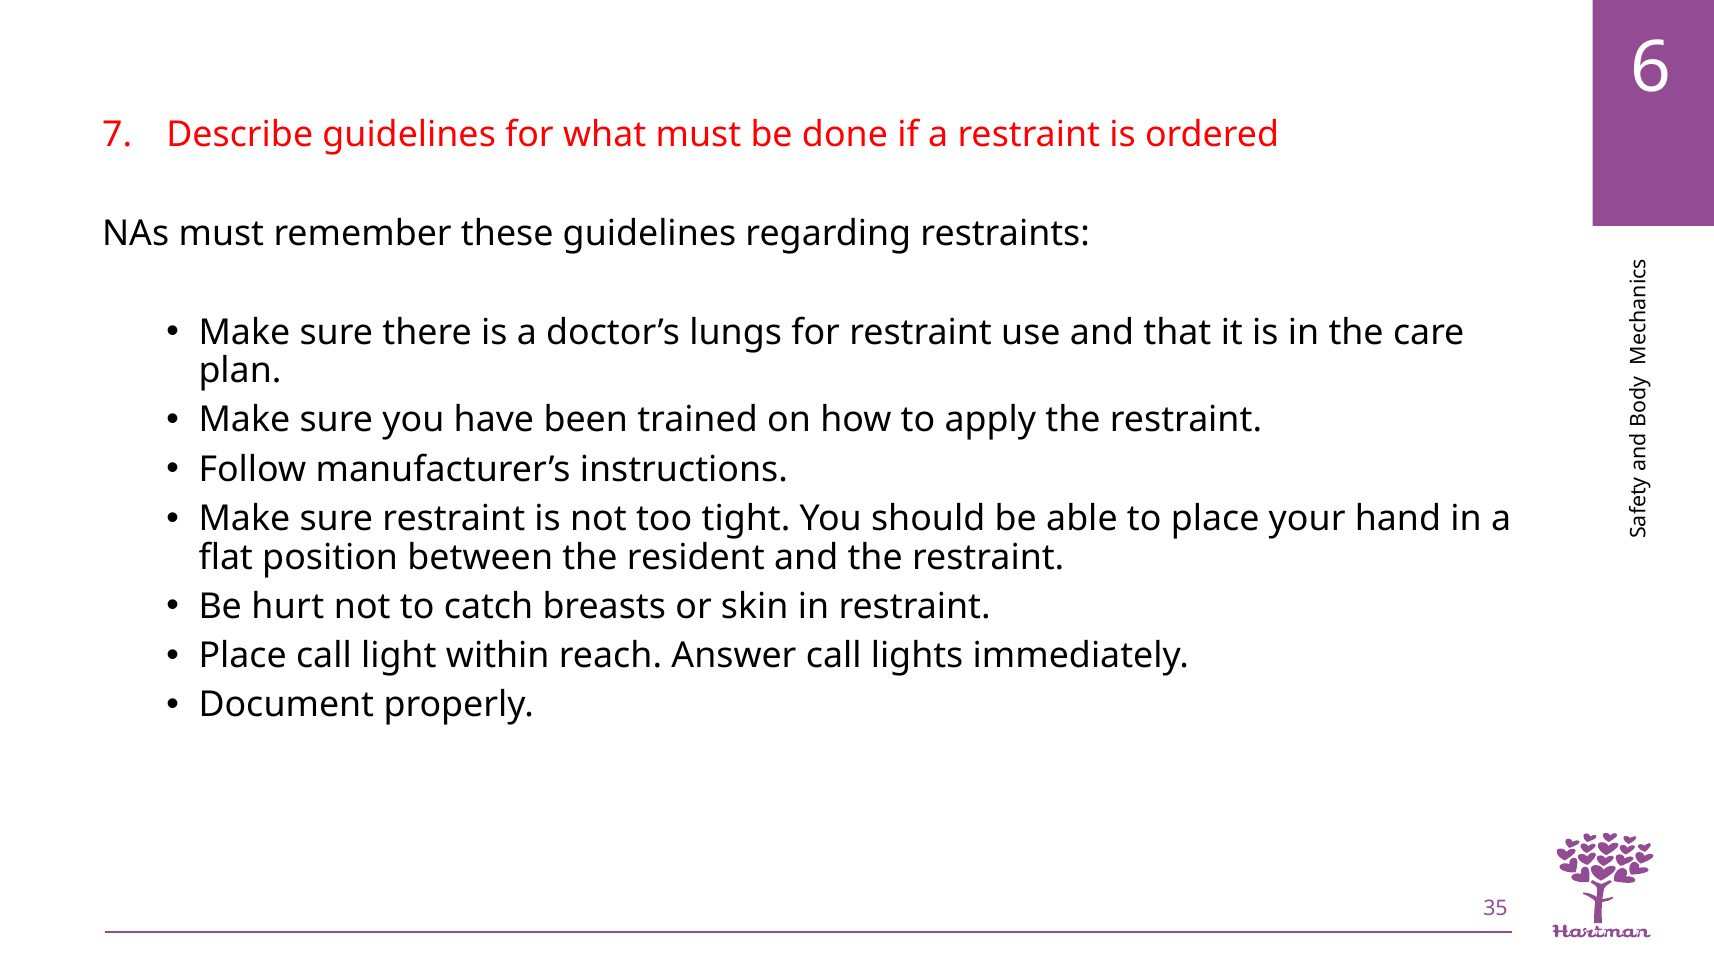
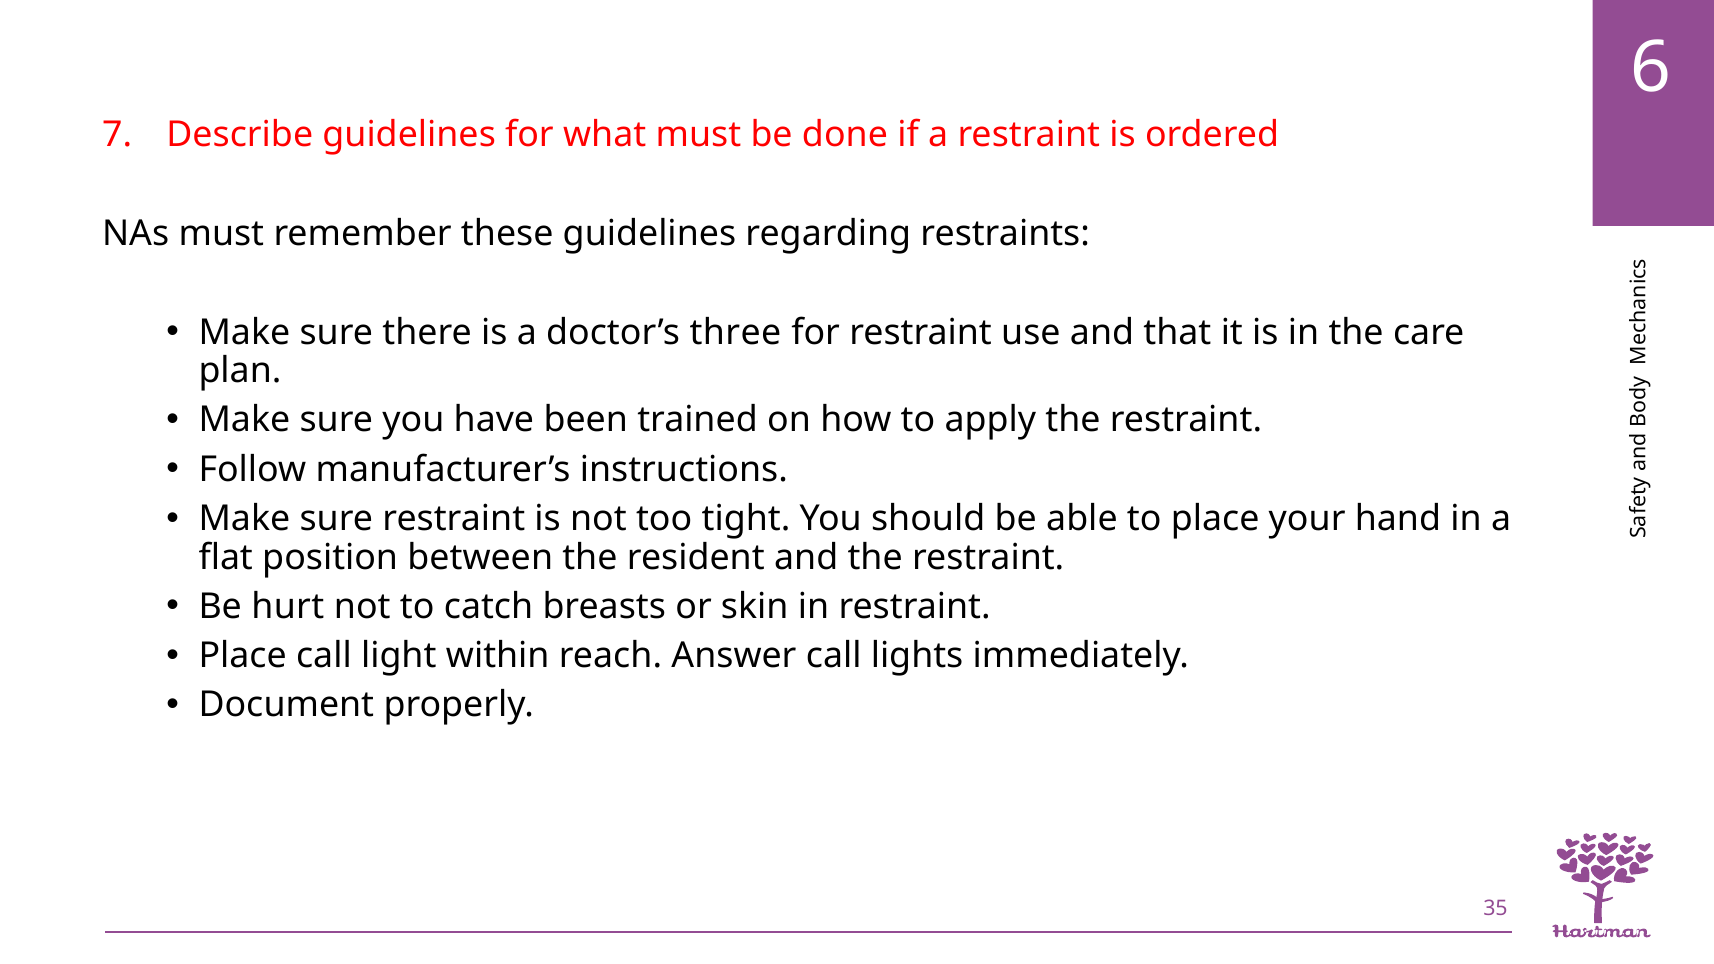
lungs: lungs -> three
